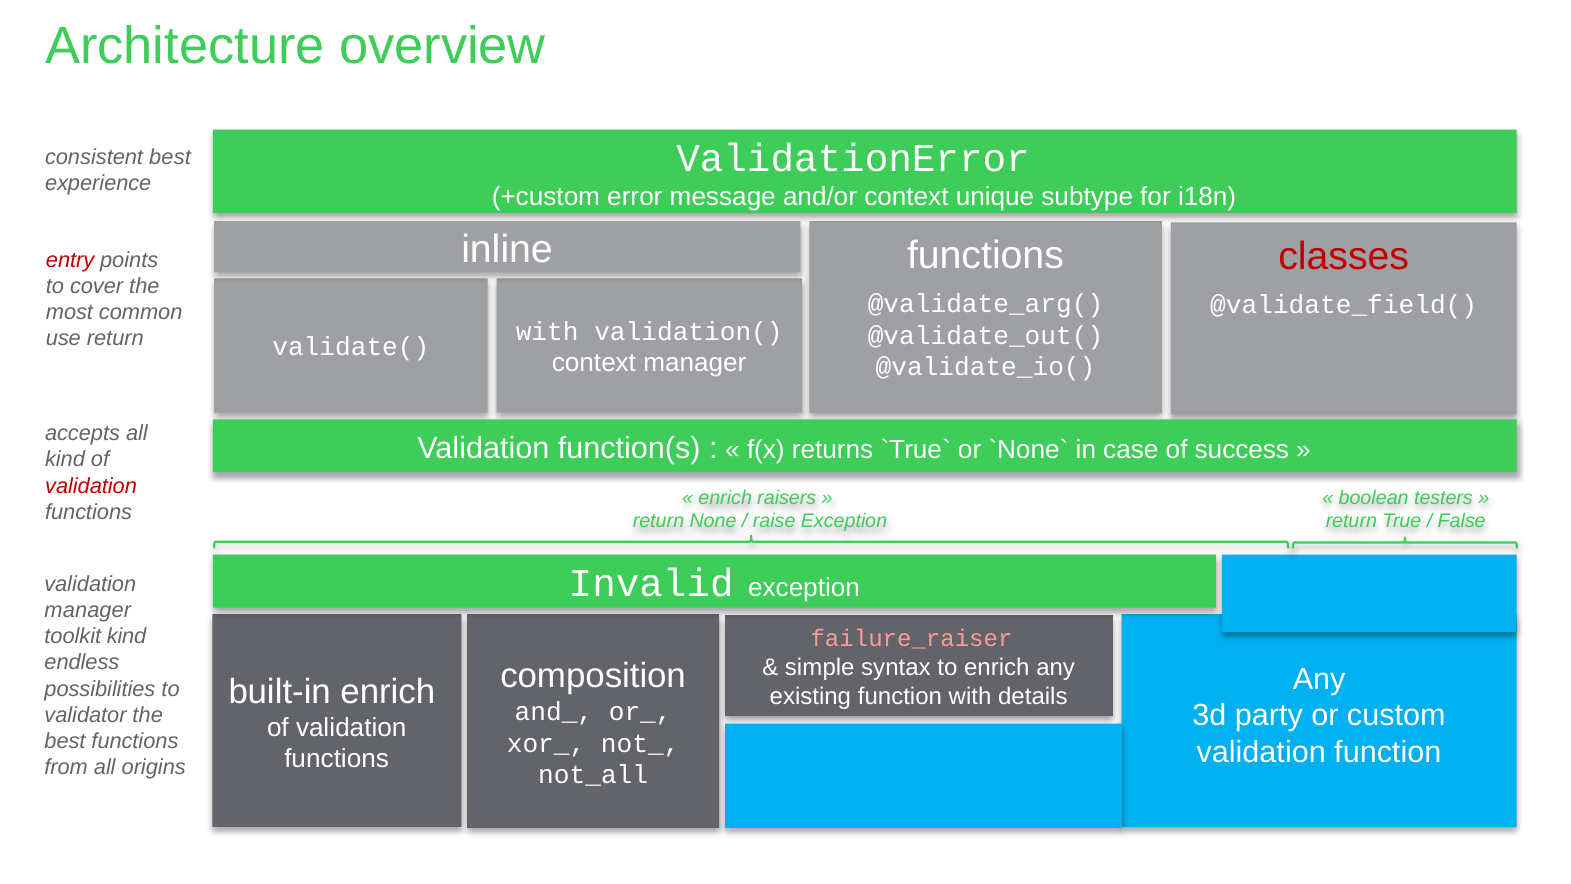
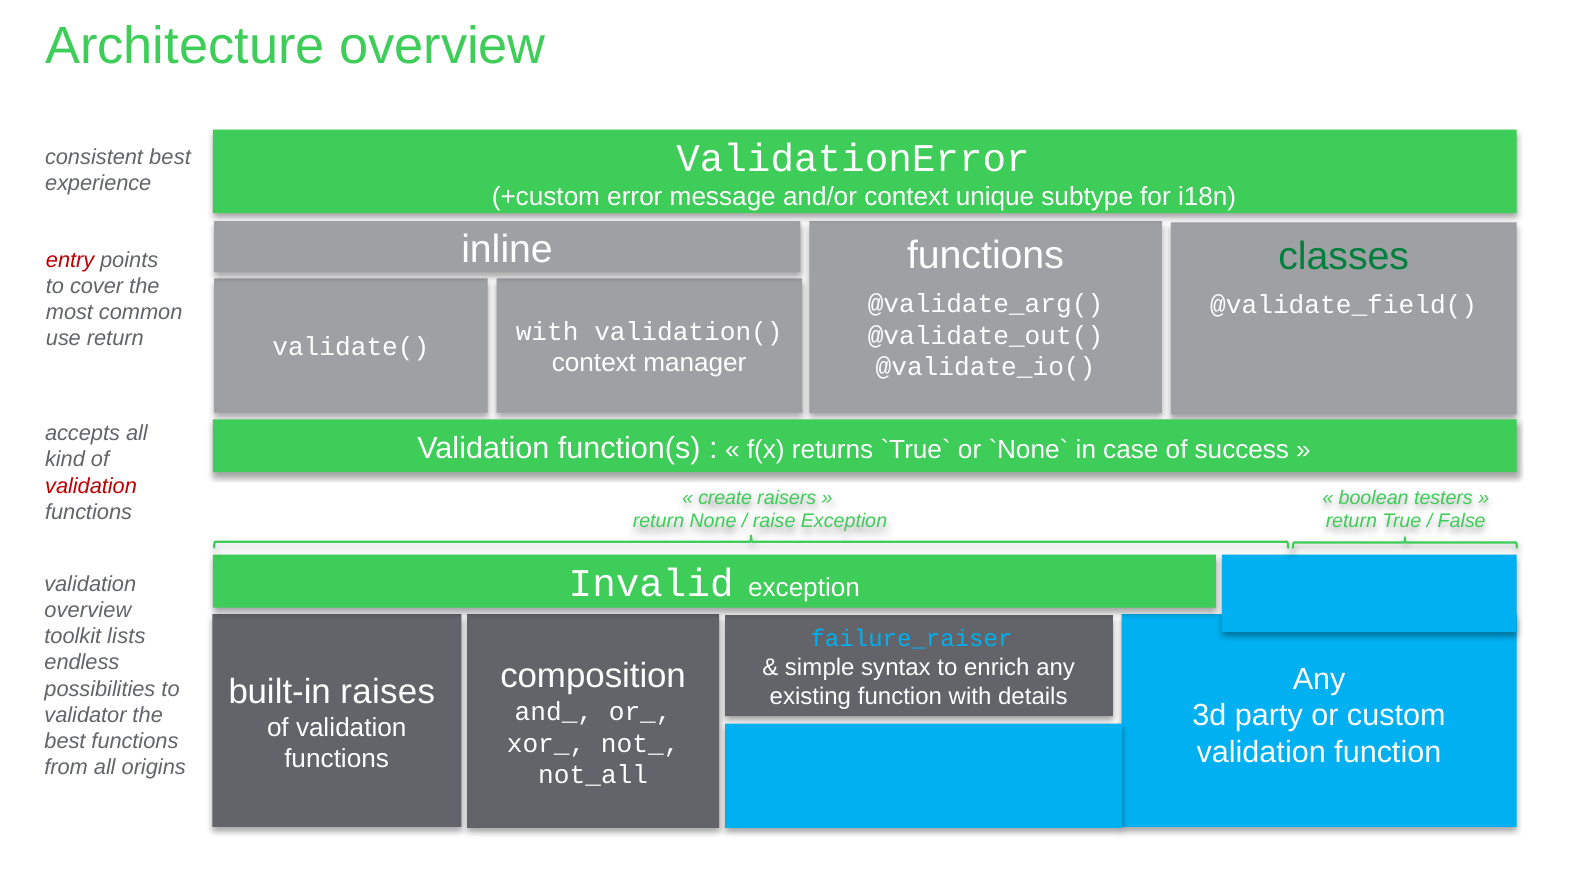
classes colour: red -> green
enrich at (725, 498): enrich -> create
manager at (88, 610): manager -> overview
toolkit kind: kind -> lists
failure_raiser colour: pink -> light blue
built-in enrich: enrich -> raises
